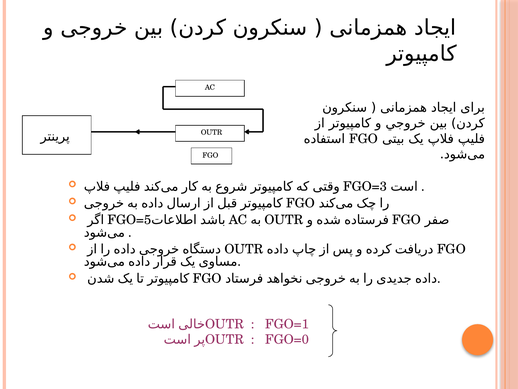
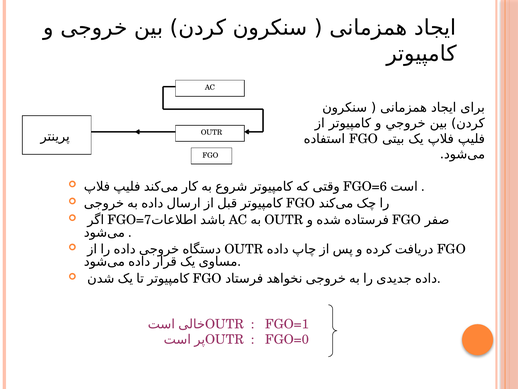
FGO=3: FGO=3 -> FGO=6
FGO=5: FGO=5 -> FGO=7
